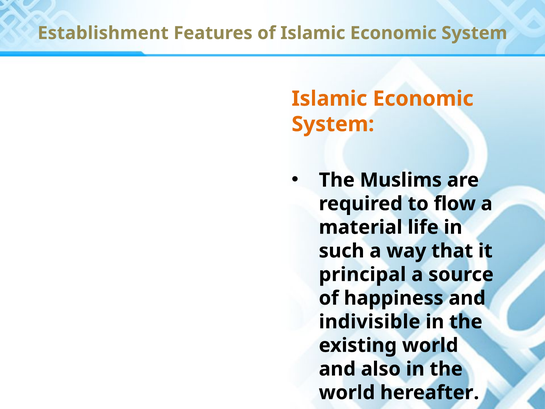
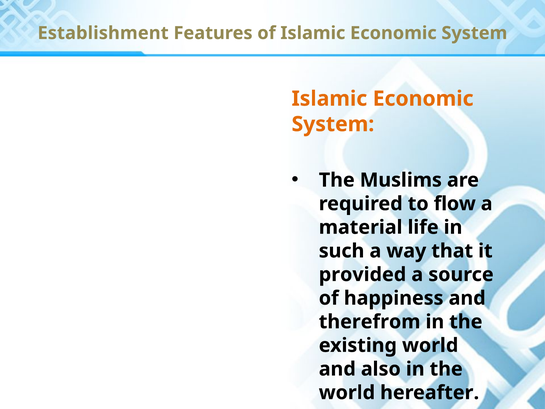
principal: principal -> provided
indivisible: indivisible -> therefrom
